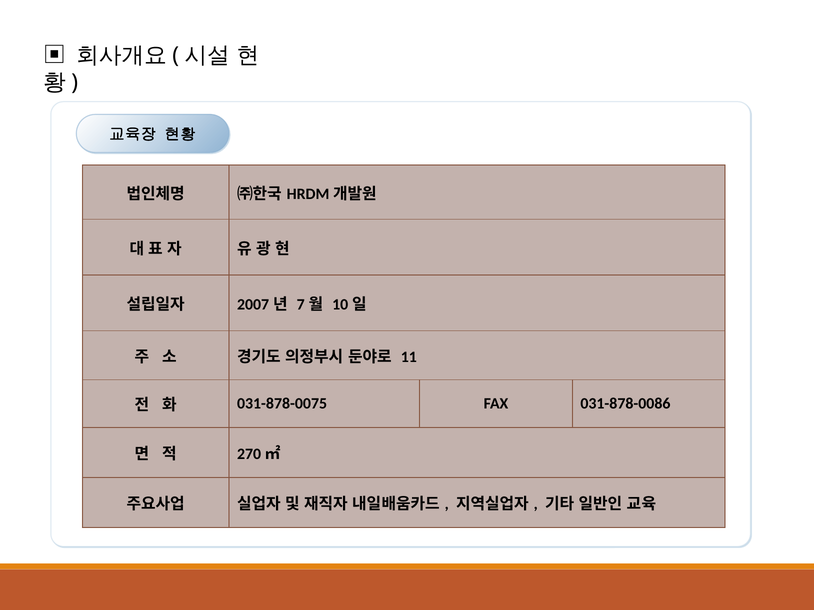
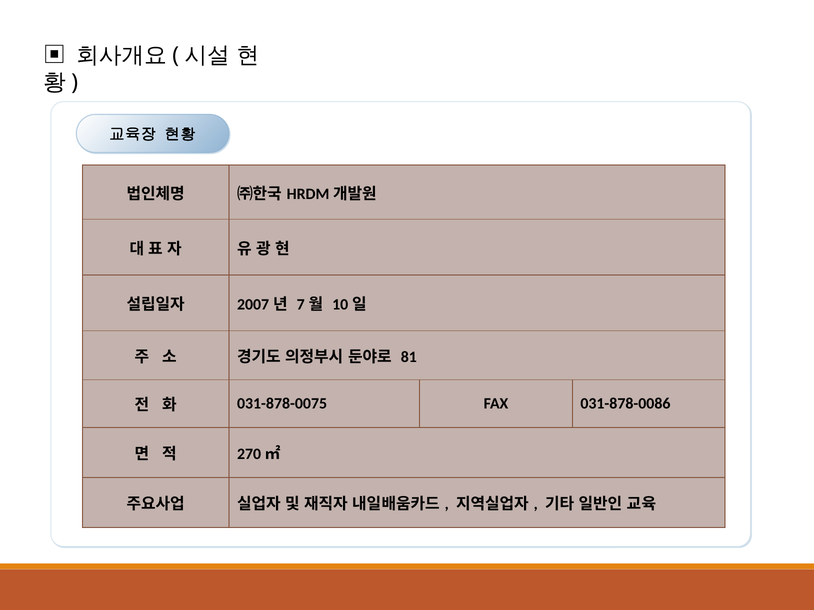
11: 11 -> 81
